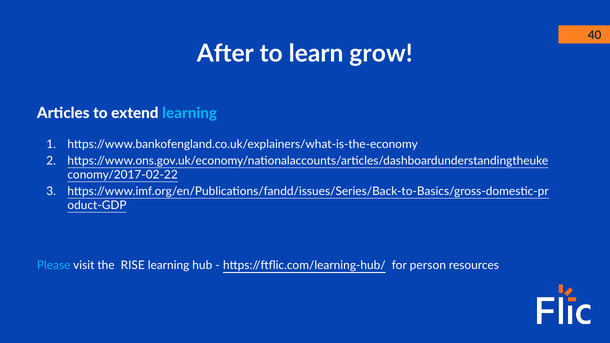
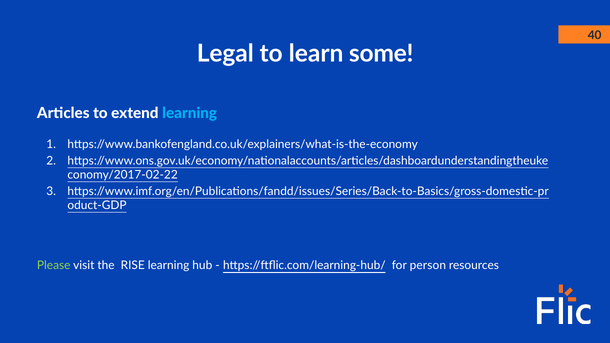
After: After -> Legal
grow: grow -> some
Please colour: light blue -> light green
